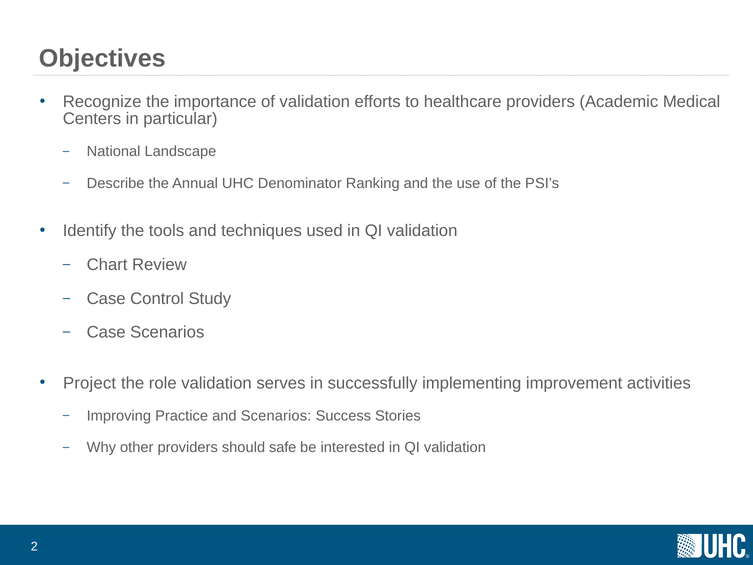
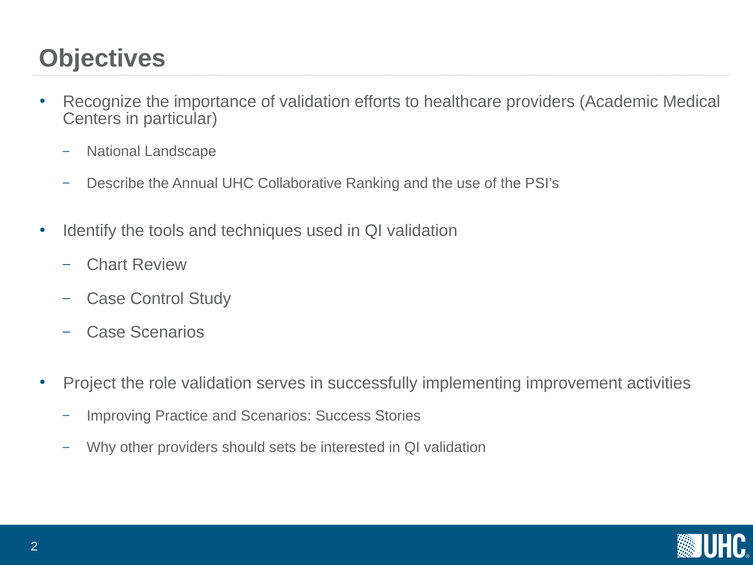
Denominator: Denominator -> Collaborative
safe: safe -> sets
